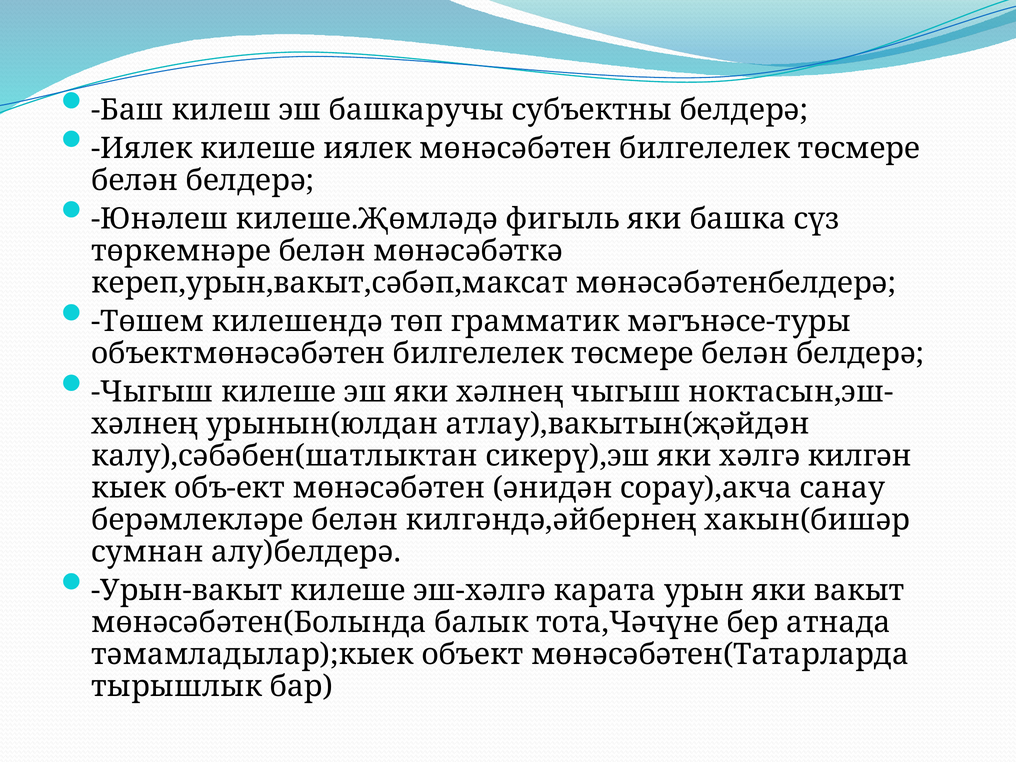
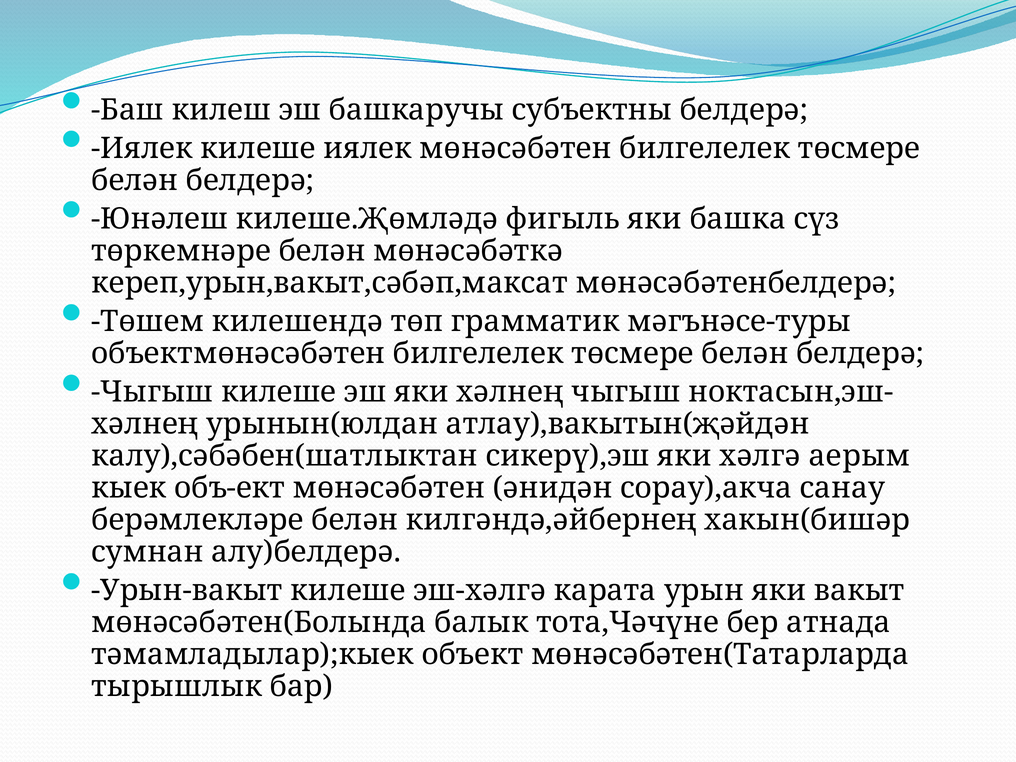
килгән: килгән -> аерым
